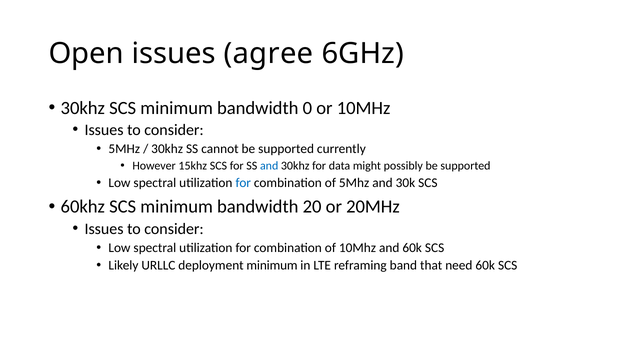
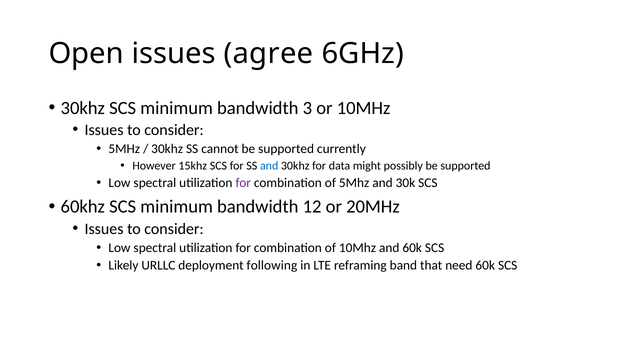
0: 0 -> 3
for at (243, 183) colour: blue -> purple
20: 20 -> 12
deployment minimum: minimum -> following
